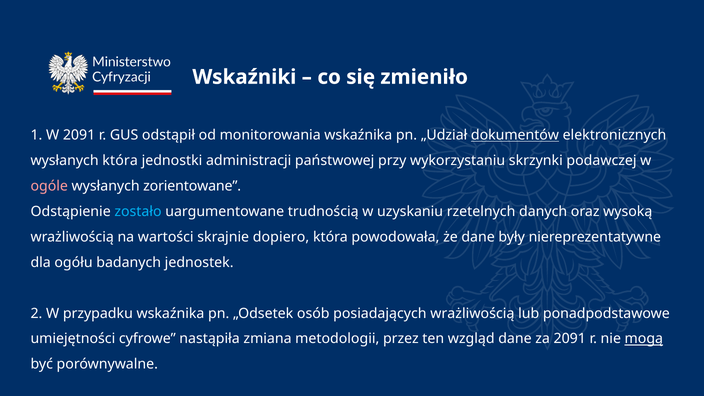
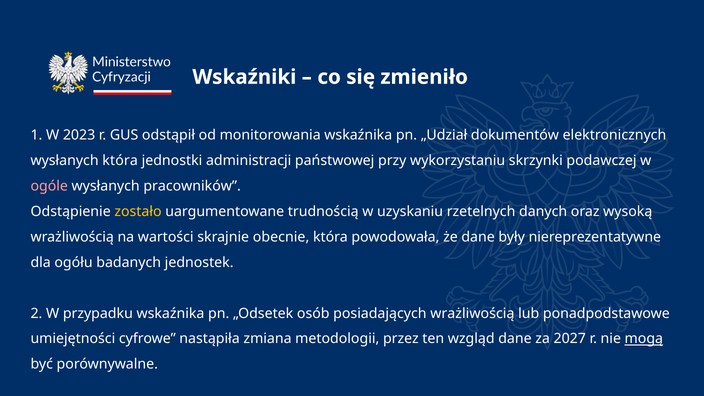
W 2091: 2091 -> 2023
dokumentów underline: present -> none
zorientowane: zorientowane -> pracowników
zostało colour: light blue -> yellow
dopiero: dopiero -> obecnie
za 2091: 2091 -> 2027
